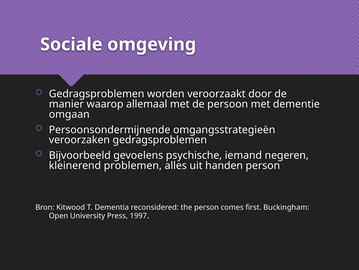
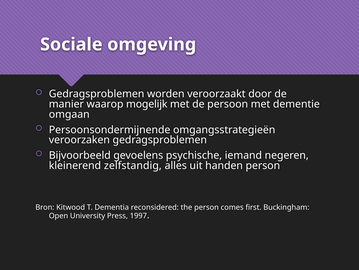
allemaal: allemaal -> mogelijk
problemen: problemen -> zelfstandig
